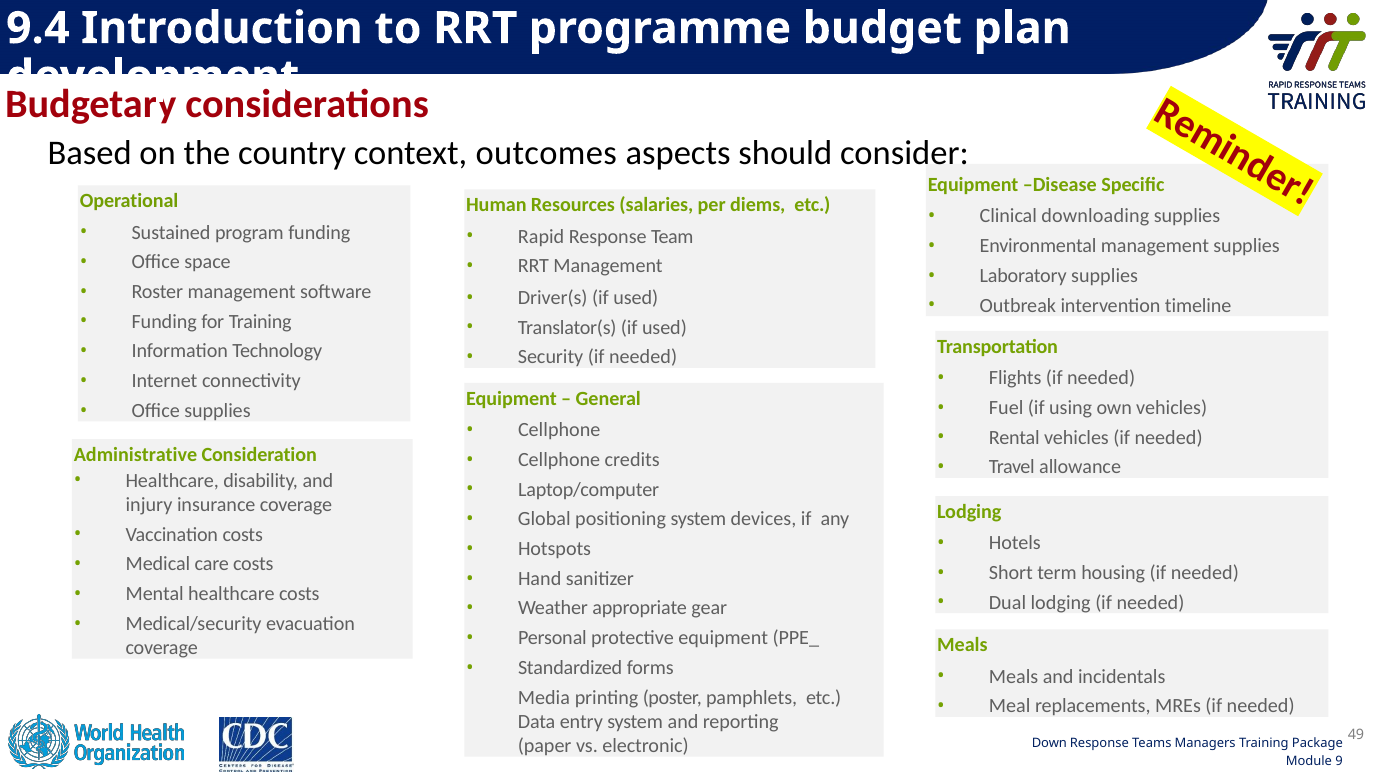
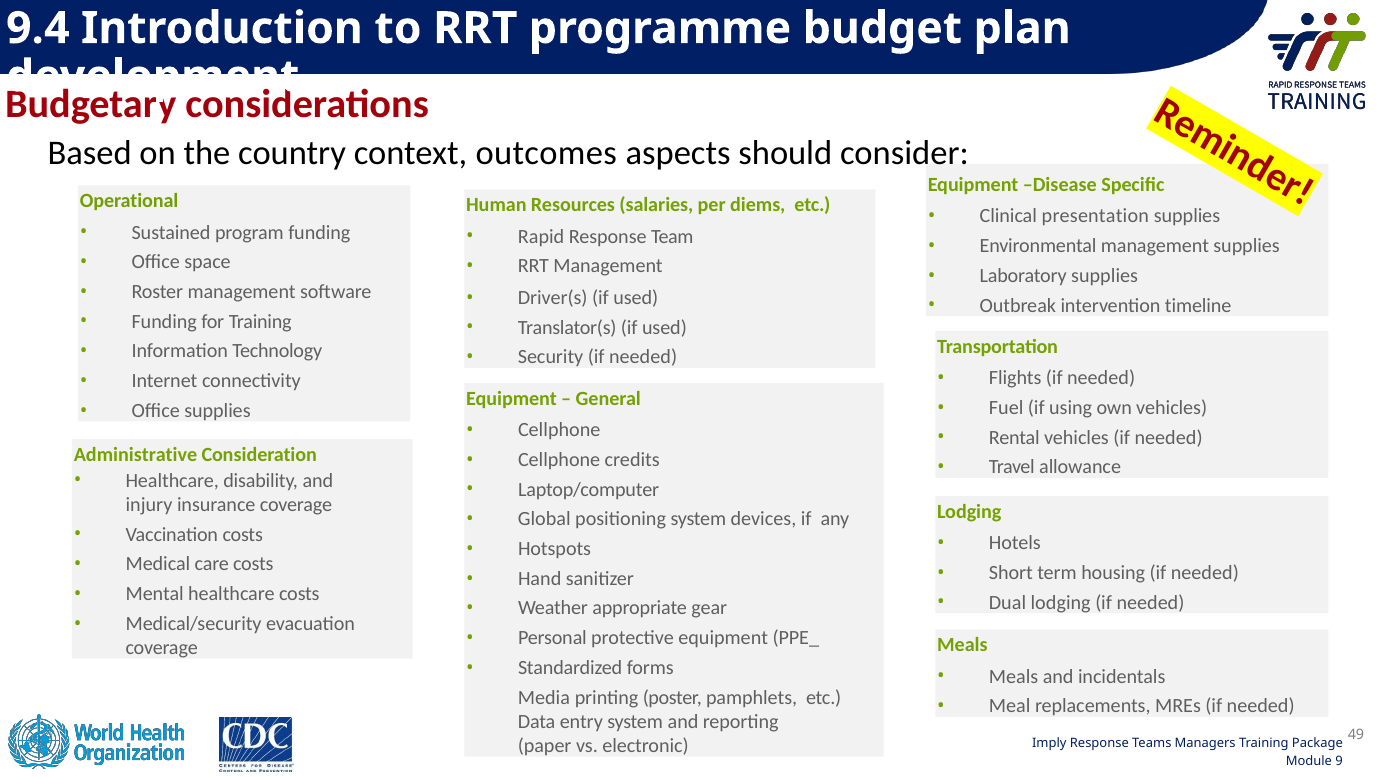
downloading: downloading -> presentation
Down: Down -> Imply
